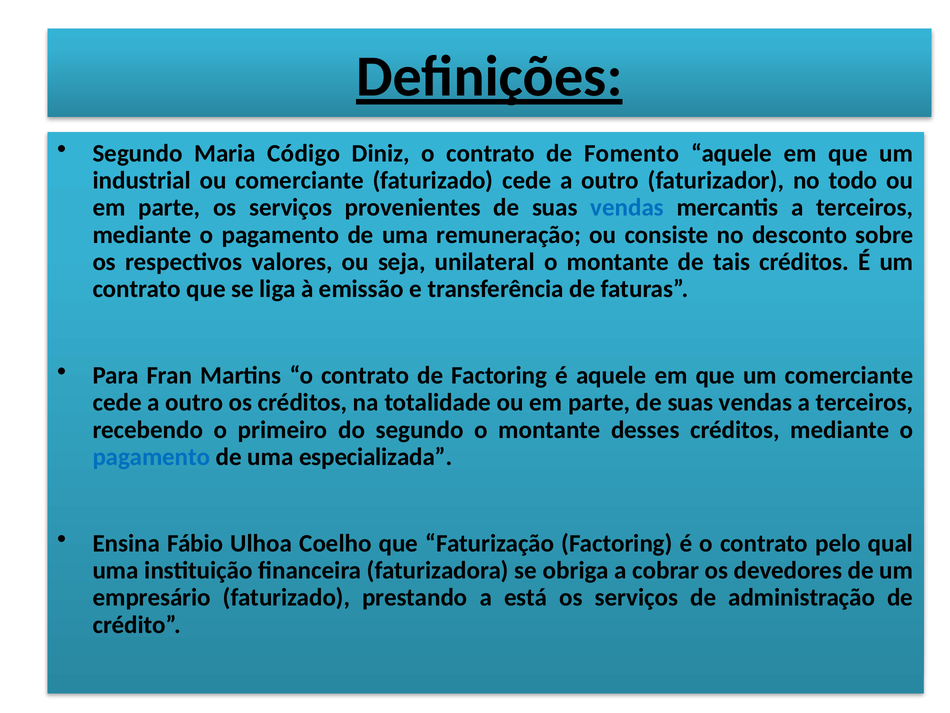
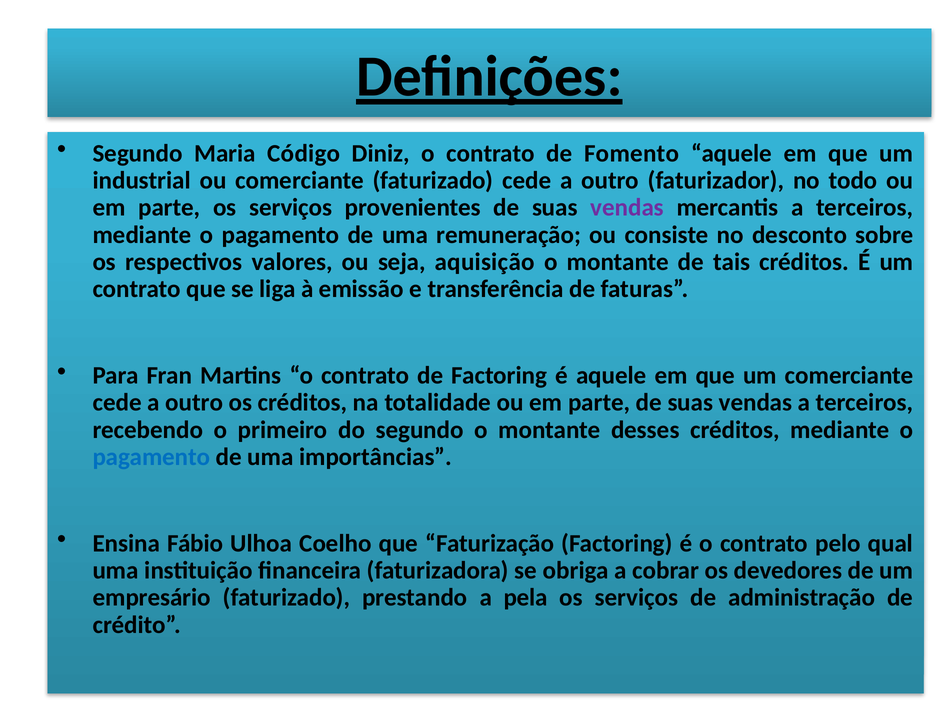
vendas at (627, 208) colour: blue -> purple
unilateral: unilateral -> aquisição
especializada: especializada -> importâncias
está: está -> pela
